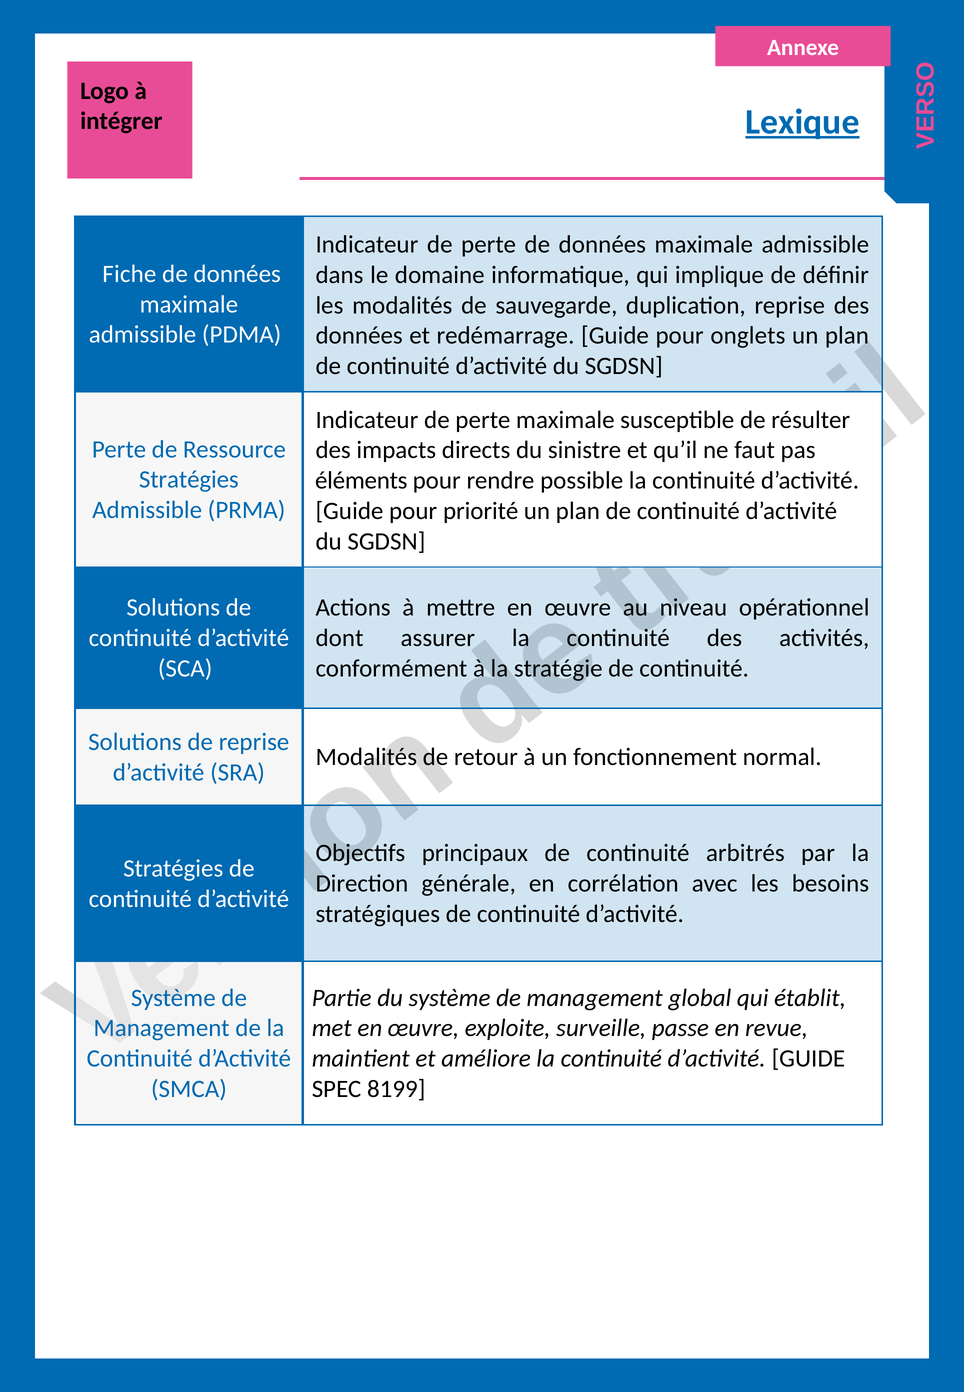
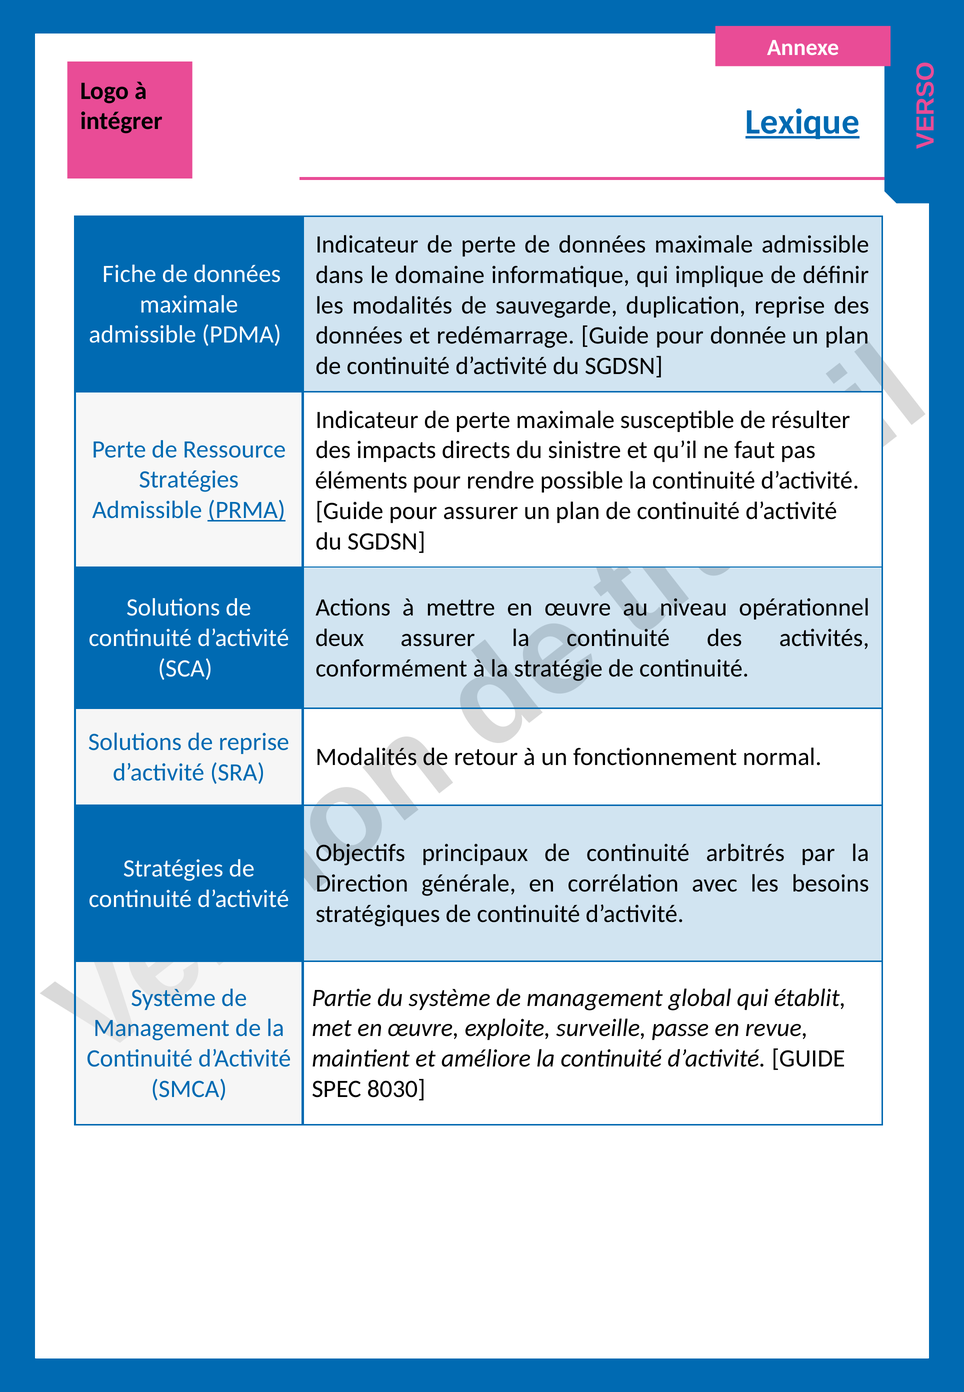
onglets: onglets -> donnée
PRMA underline: none -> present
pour priorité: priorité -> assurer
dont: dont -> deux
8199: 8199 -> 8030
